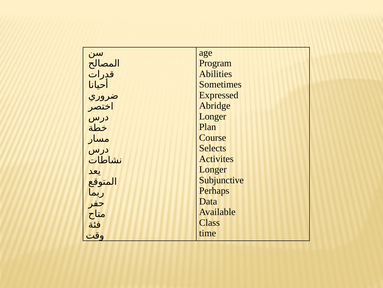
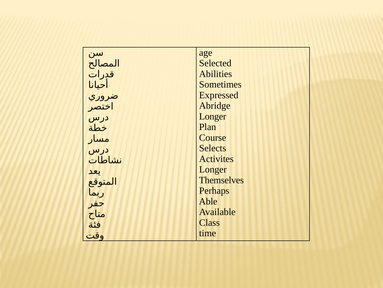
Program: Program -> Selected
Subjunctive: Subjunctive -> Themselves
Data: Data -> Able
